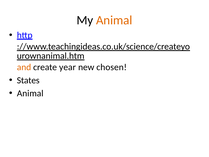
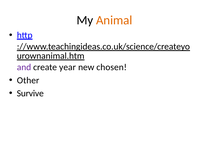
and colour: orange -> purple
States: States -> Other
Animal at (30, 93): Animal -> Survive
